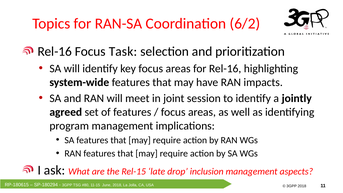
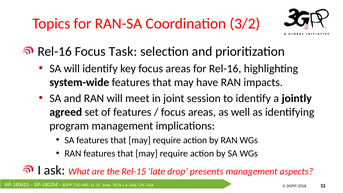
6/2: 6/2 -> 3/2
inclusion: inclusion -> presents
